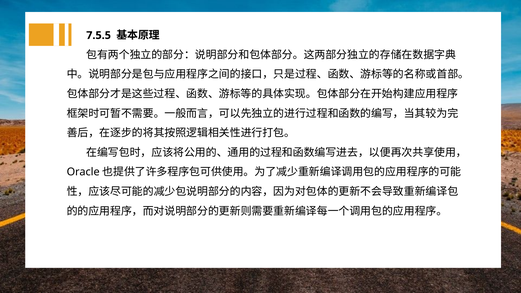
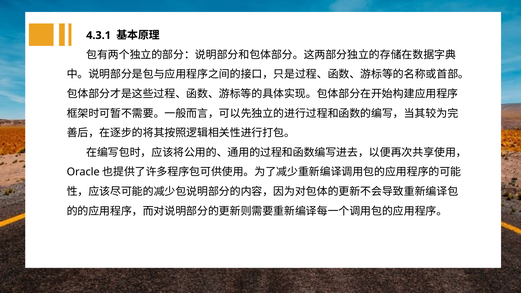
7.5.5: 7.5.5 -> 4.3.1
